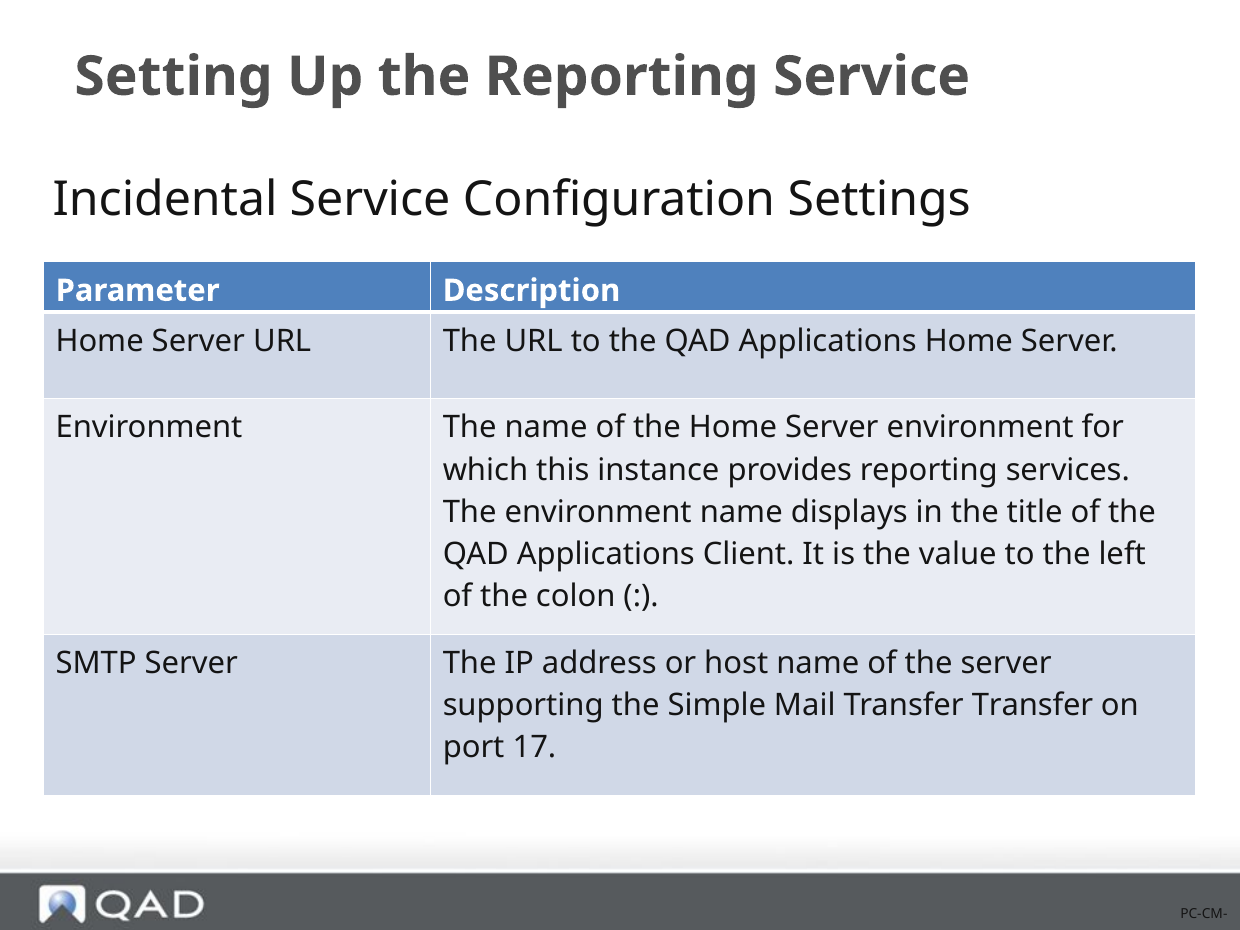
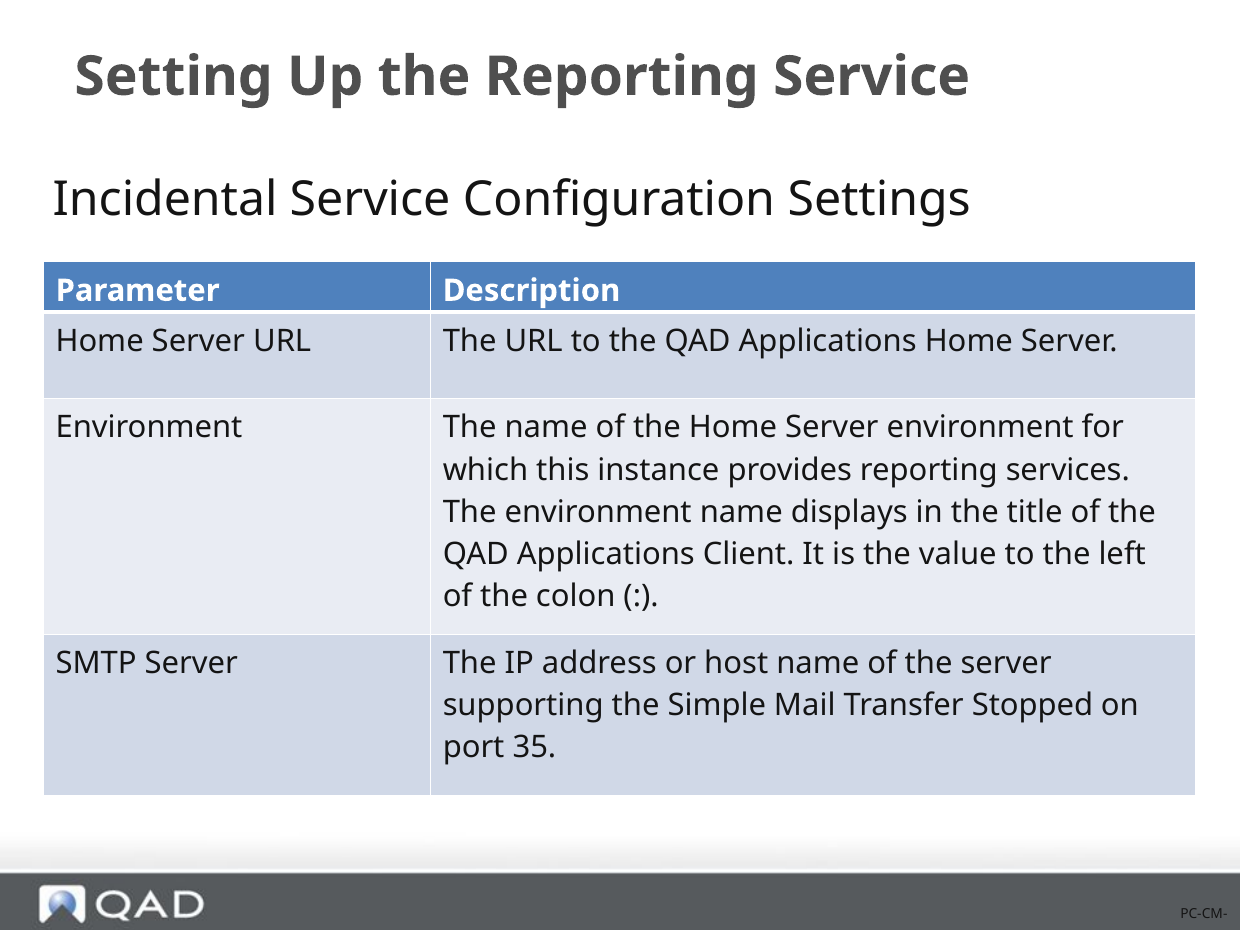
Transfer Transfer: Transfer -> Stopped
17: 17 -> 35
